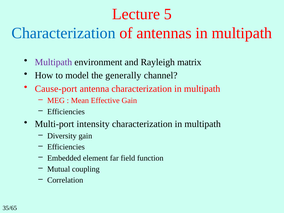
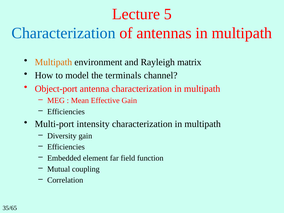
Multipath at (53, 62) colour: purple -> orange
generally: generally -> terminals
Cause-port: Cause-port -> Object-port
